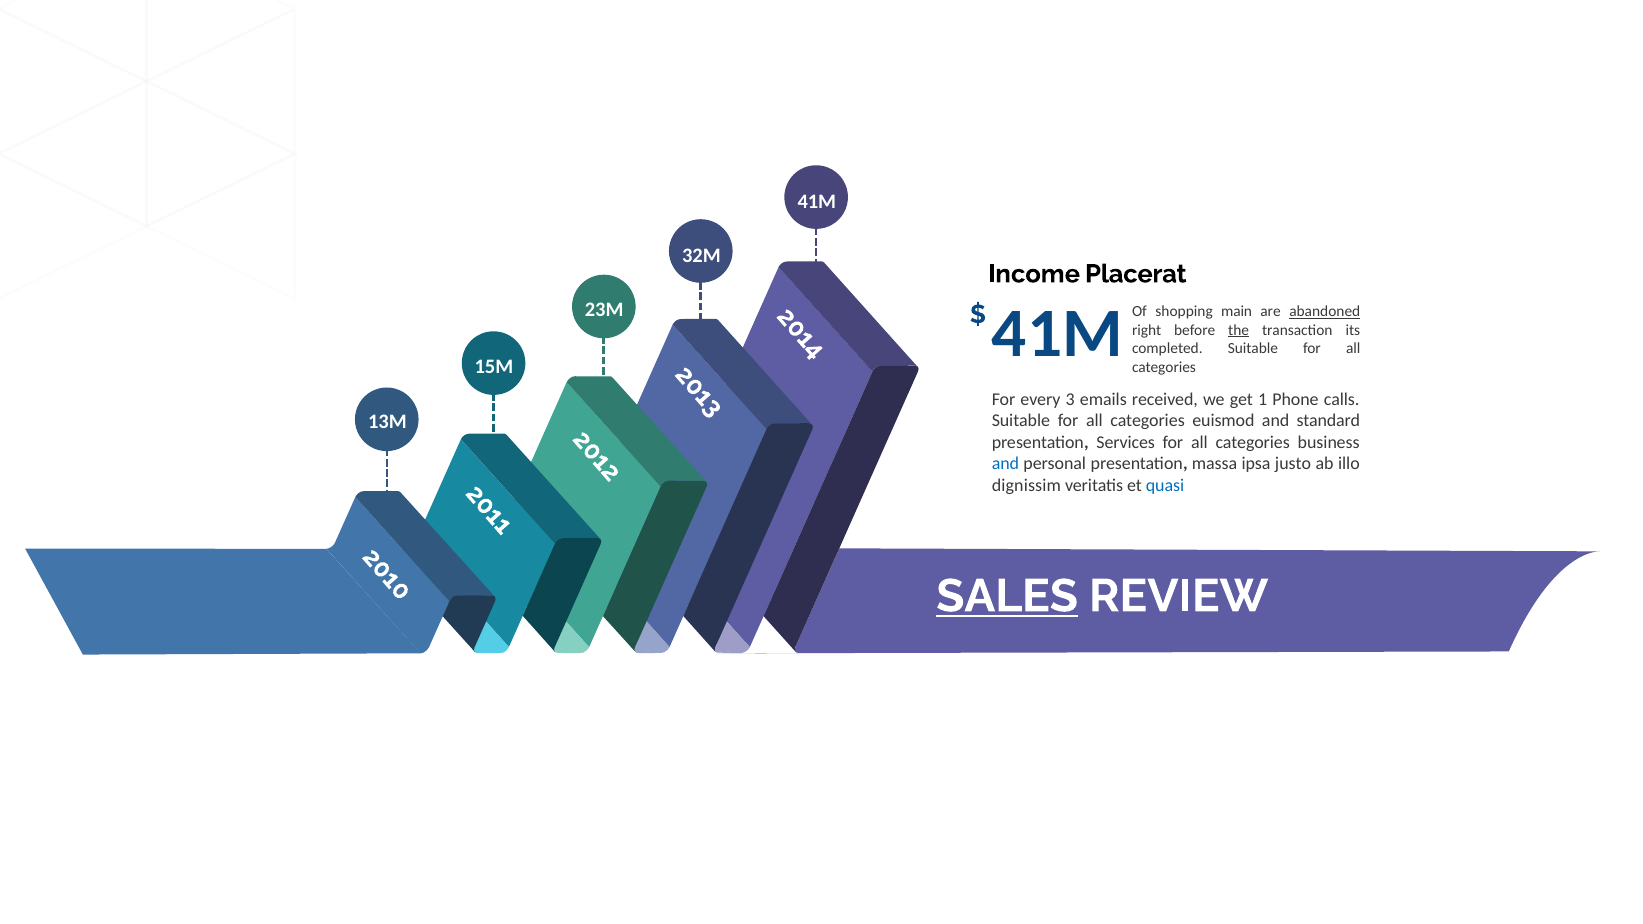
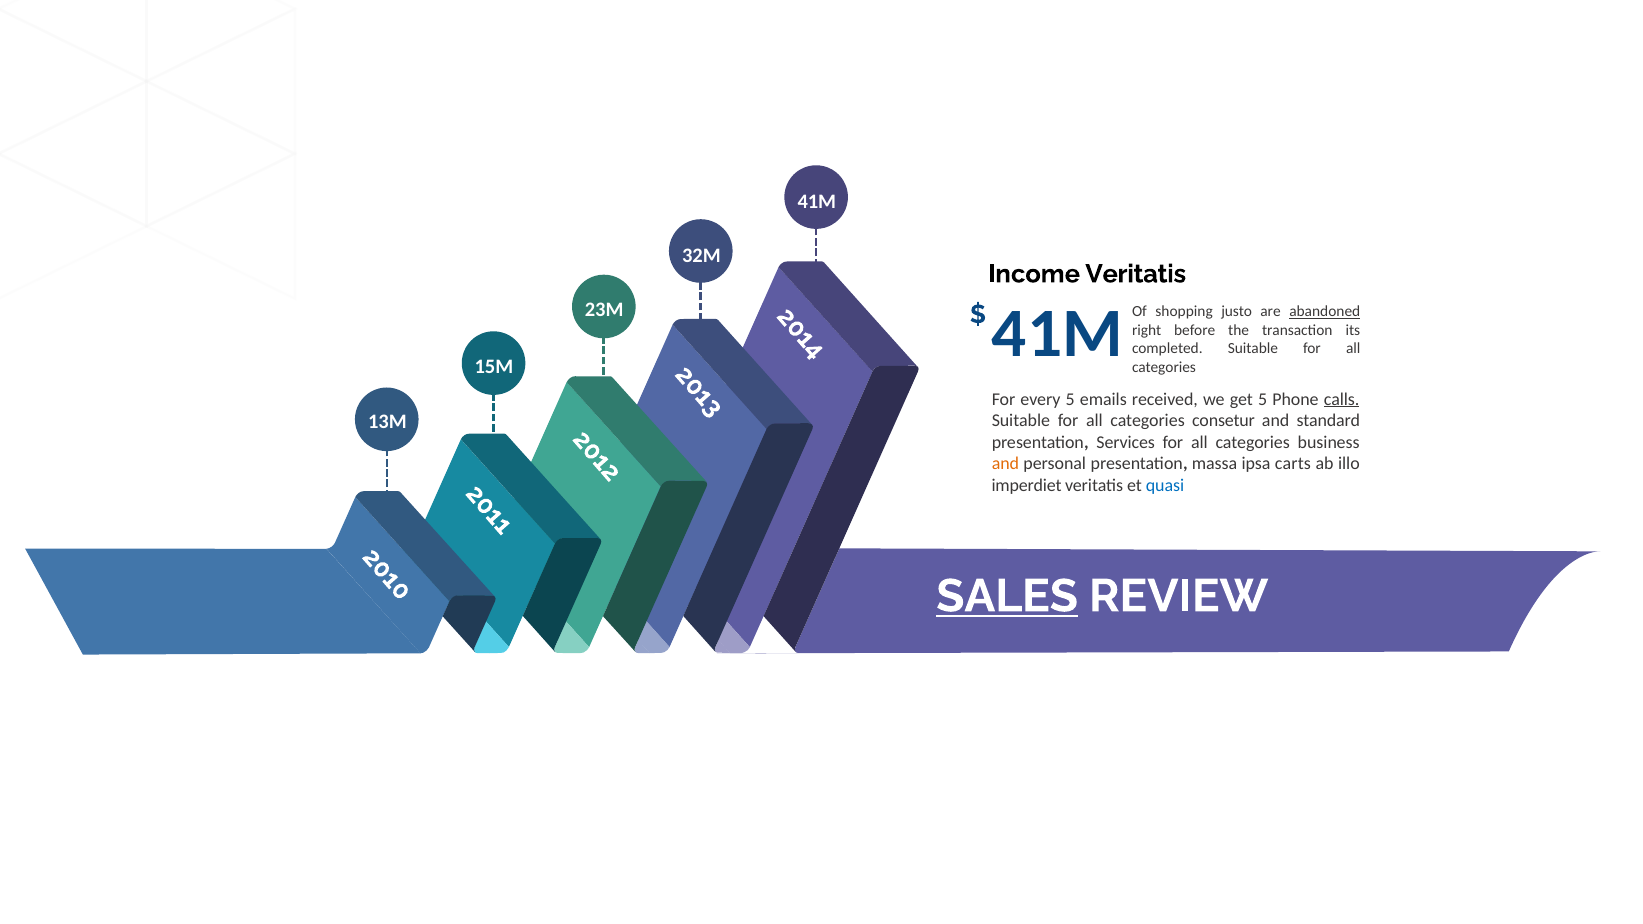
Income Placerat: Placerat -> Veritatis
main: main -> justo
the underline: present -> none
every 3: 3 -> 5
get 1: 1 -> 5
calls underline: none -> present
euismod: euismod -> consetur
and at (1005, 464) colour: blue -> orange
justo: justo -> carts
dignissim: dignissim -> imperdiet
